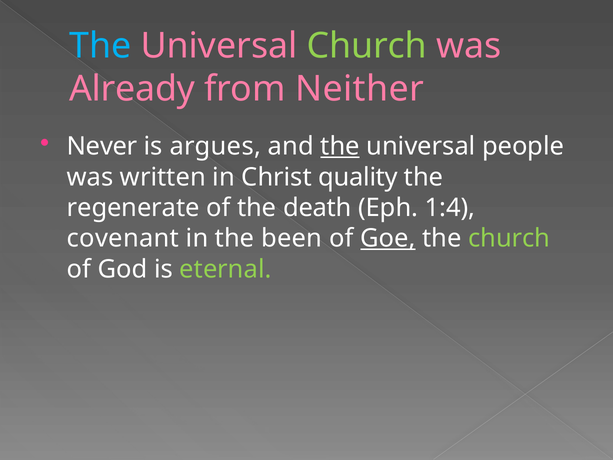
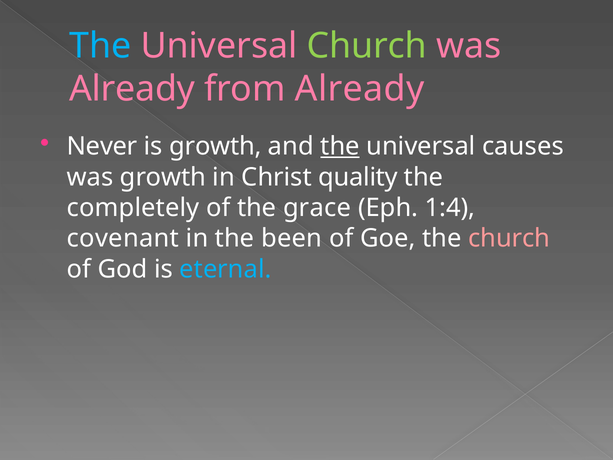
from Neither: Neither -> Already
is argues: argues -> growth
people: people -> causes
was written: written -> growth
regenerate: regenerate -> completely
death: death -> grace
Goe underline: present -> none
church at (509, 238) colour: light green -> pink
eternal colour: light green -> light blue
